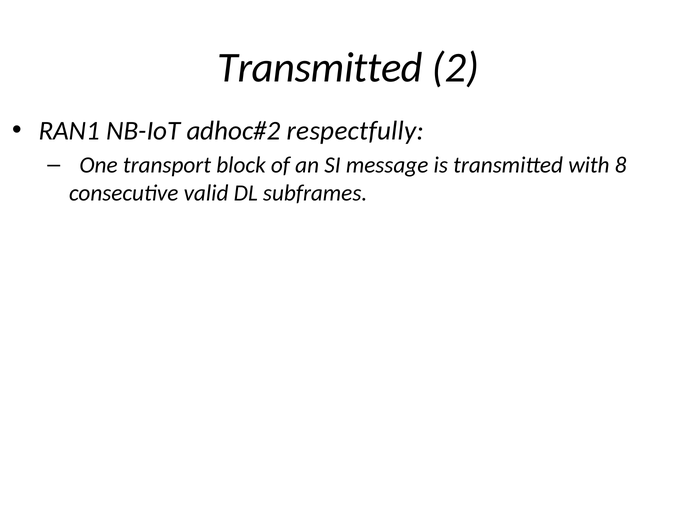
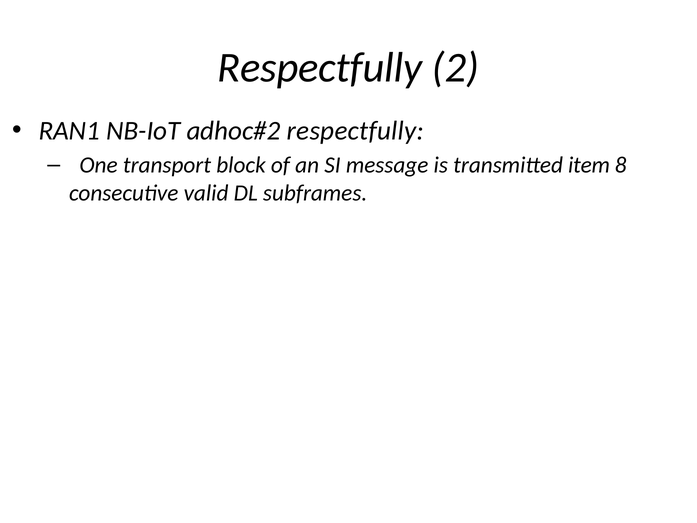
Transmitted at (320, 67): Transmitted -> Respectfully
with: with -> item
